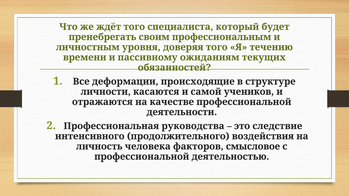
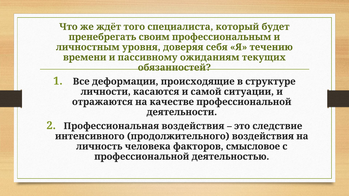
доверяя того: того -> себя
учеников: учеников -> ситуации
Профессиональная руководства: руководства -> воздействия
